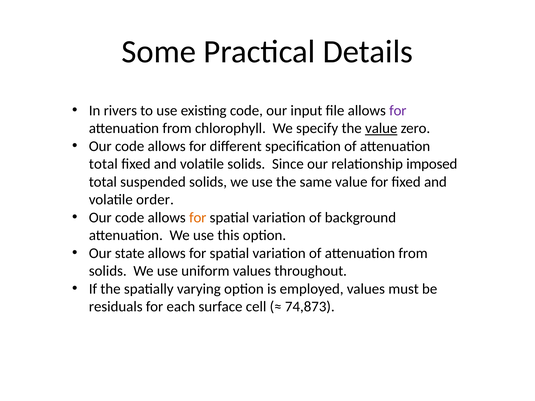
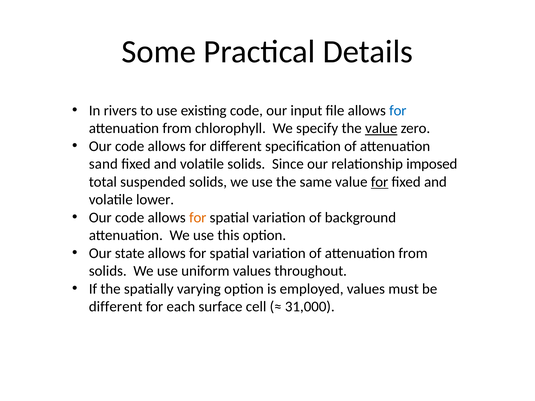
for at (398, 111) colour: purple -> blue
total at (103, 164): total -> sand
for at (380, 182) underline: none -> present
order: order -> lower
residuals at (116, 307): residuals -> different
74,873: 74,873 -> 31,000
